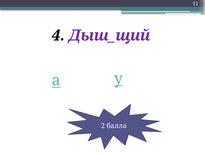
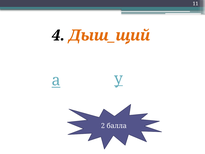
Дыш_щий colour: purple -> orange
